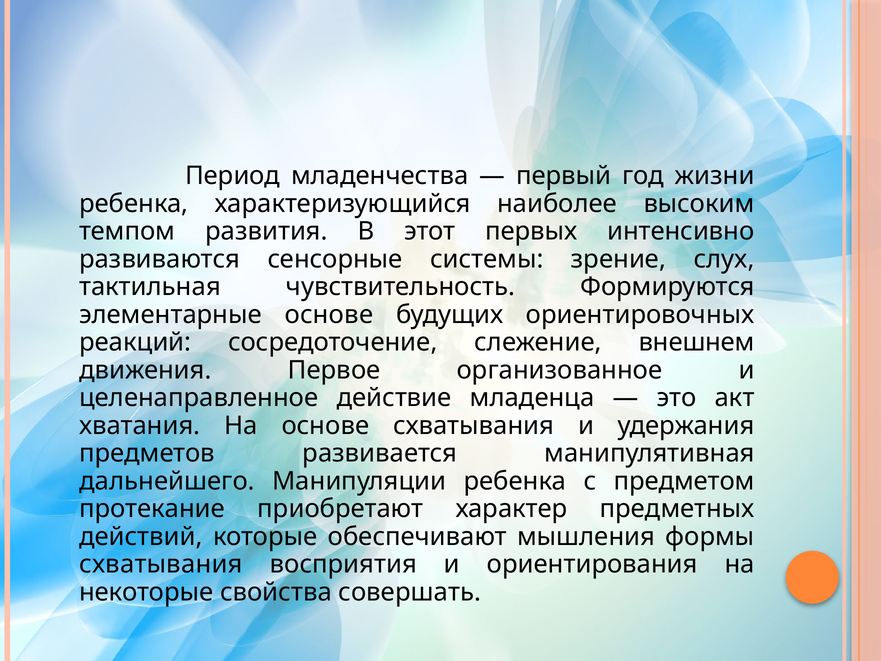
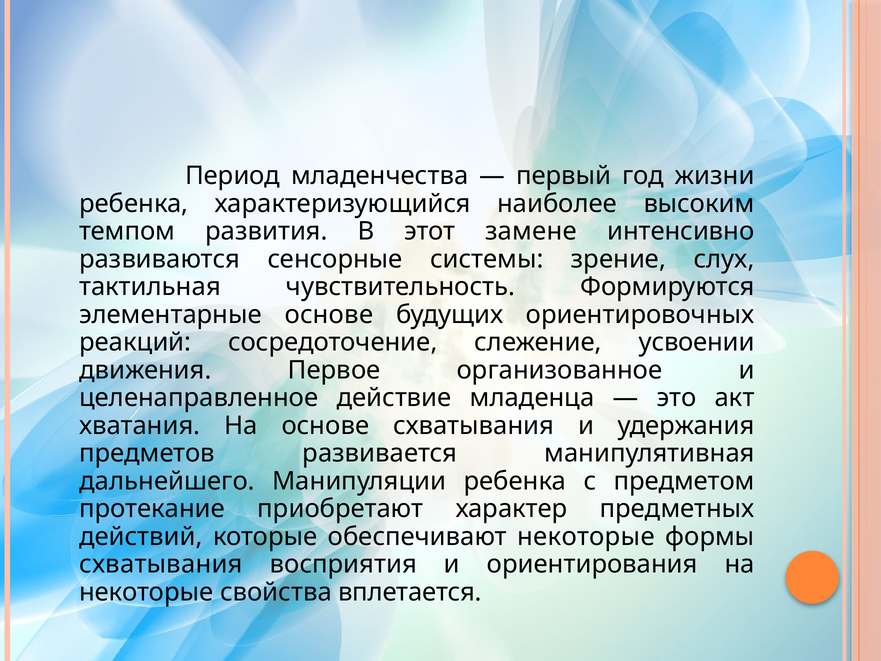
первых: первых -> замене
внешнем: внешнем -> усвоении
обеспечивают мышления: мышления -> некоторые
совершать: совершать -> вплетается
